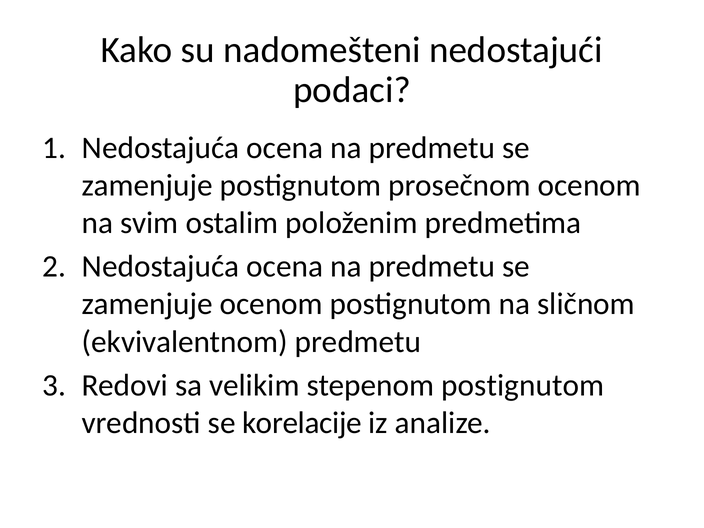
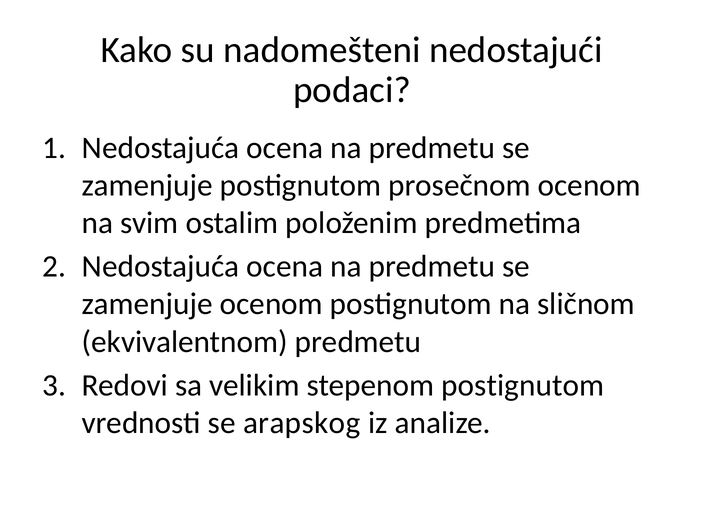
korelacije: korelacije -> arapskog
